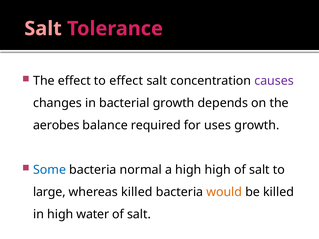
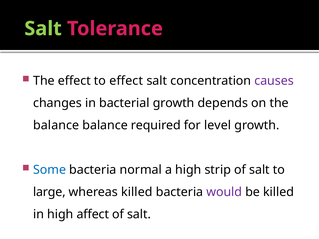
Salt at (43, 29) colour: pink -> light green
aerobes at (56, 125): aerobes -> balance
uses: uses -> level
high high: high -> strip
would colour: orange -> purple
water: water -> affect
